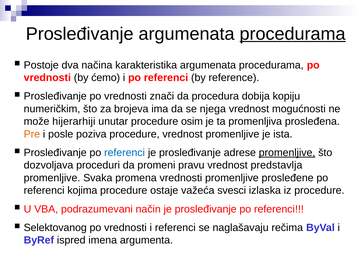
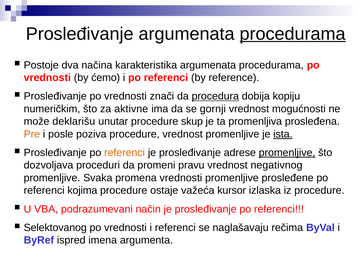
procedura underline: none -> present
brojeva: brojeva -> aktivne
njega: njega -> gornji
hijerarhiji: hijerarhiji -> deklarišu
osim: osim -> skup
ista underline: none -> present
referenci at (125, 153) colour: blue -> orange
predstavlja: predstavlja -> negativnog
svesci: svesci -> kursor
